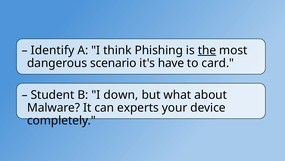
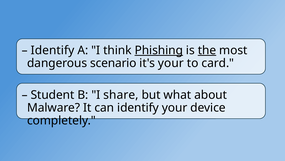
Phishing underline: none -> present
it's have: have -> your
down: down -> share
can experts: experts -> identify
